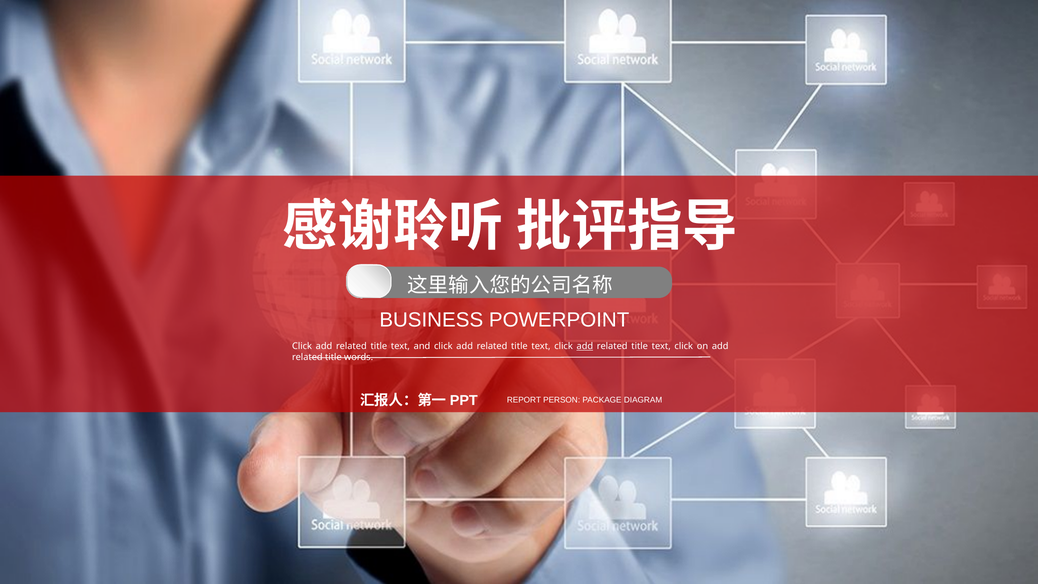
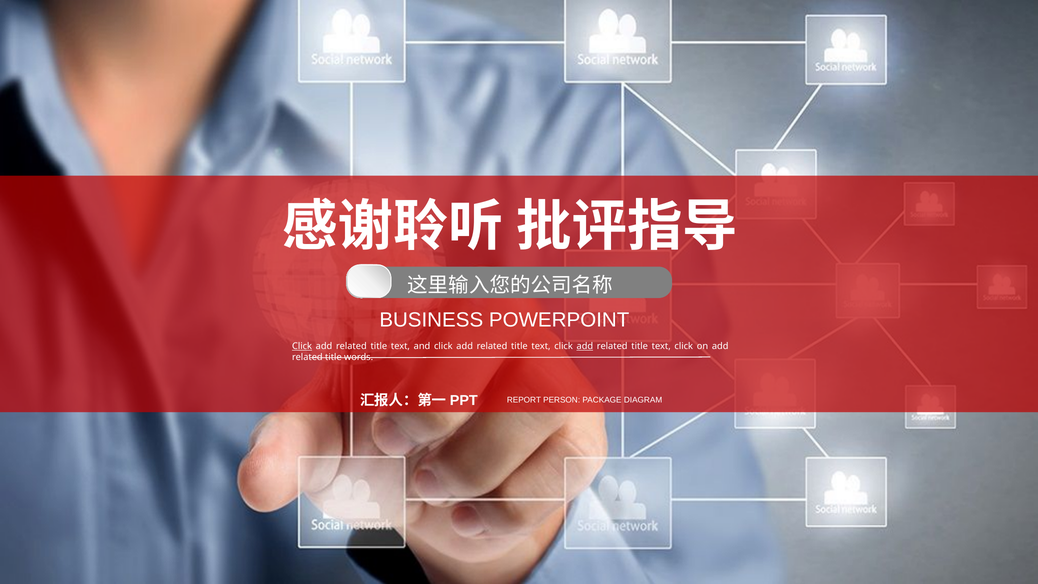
Click at (302, 346) underline: none -> present
